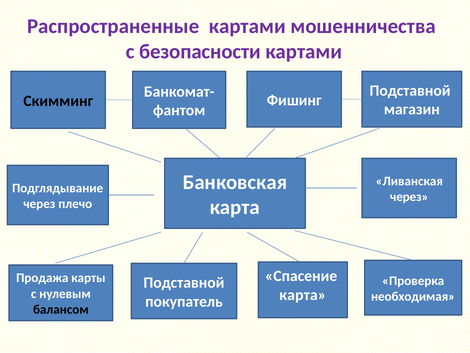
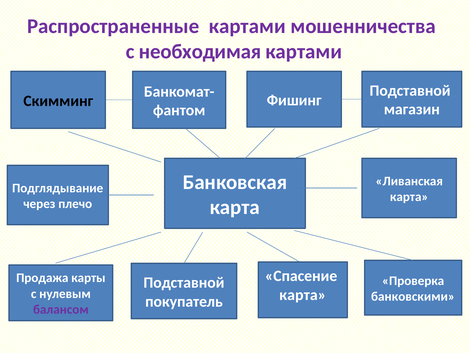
безопасности: безопасности -> необходимая
через at (409, 196): через -> карта
необходимая: необходимая -> банковскими
балансом colour: black -> purple
